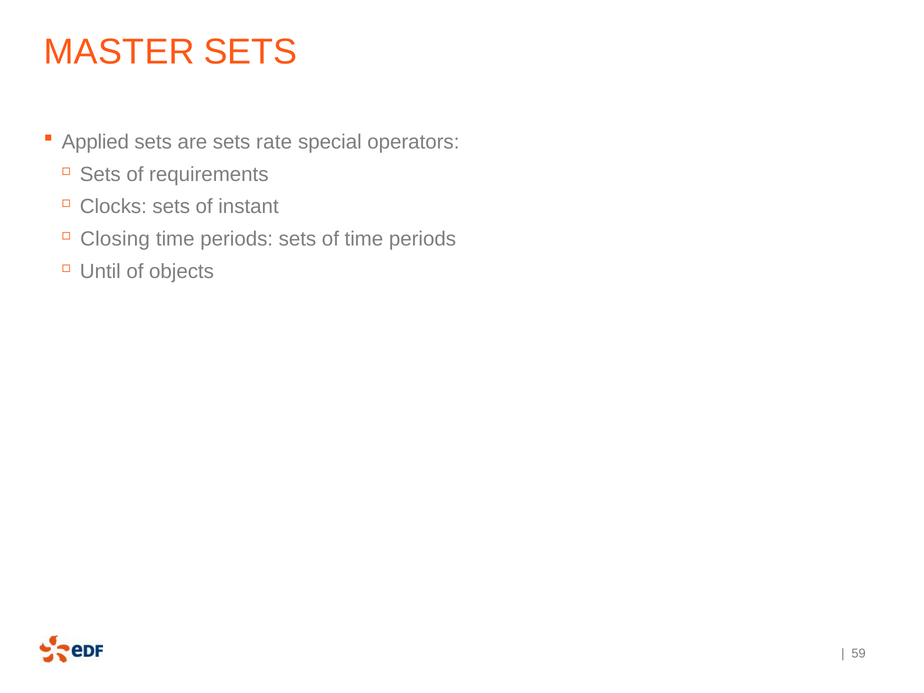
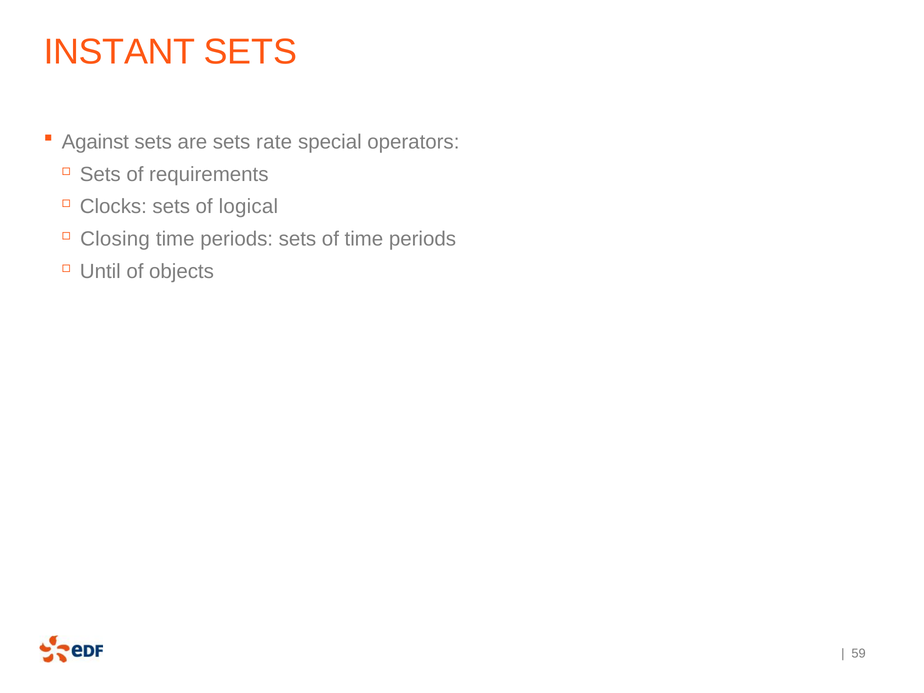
MASTER: MASTER -> INSTANT
Applied: Applied -> Against
instant: instant -> logical
